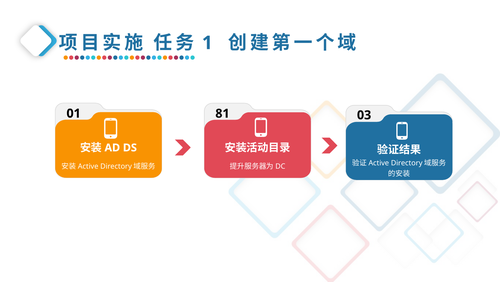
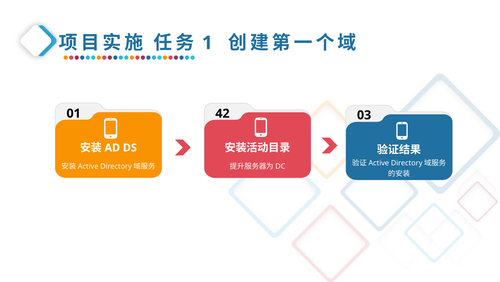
81: 81 -> 42
